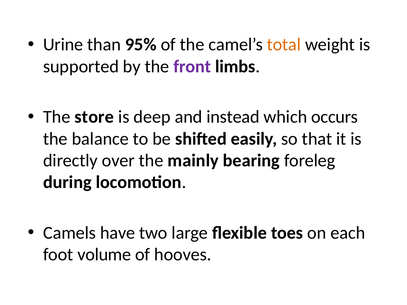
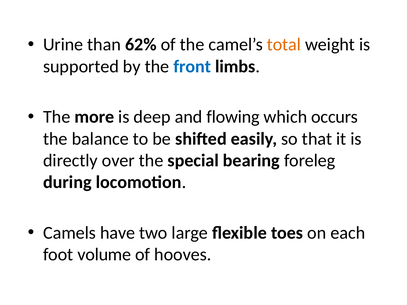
95%: 95% -> 62%
front colour: purple -> blue
store: store -> more
instead: instead -> flowing
mainly: mainly -> special
